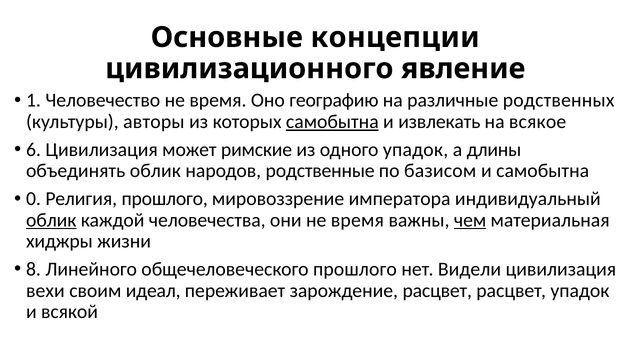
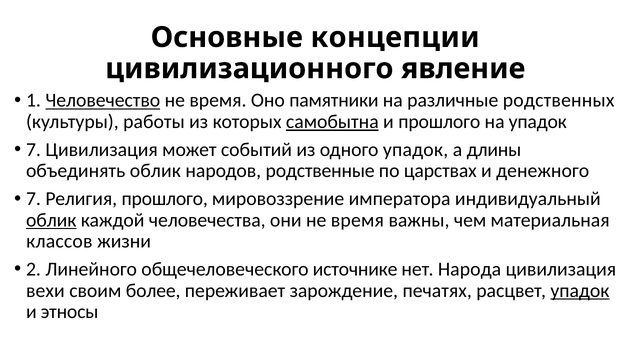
Человечество underline: none -> present
географию: географию -> памятники
авторы: авторы -> работы
и извлекать: извлекать -> прошлого
на всякое: всякое -> упадок
6 at (33, 150): 6 -> 7
римские: римские -> событий
базисом: базисом -> царствах
и самобытна: самобытна -> денежного
0 at (33, 199): 0 -> 7
чем underline: present -> none
хиджры: хиджры -> классов
8: 8 -> 2
общечеловеческого прошлого: прошлого -> источнике
Видели: Видели -> Народа
идеал: идеал -> более
зарождение расцвет: расцвет -> печатях
упадок at (580, 290) underline: none -> present
всякой: всякой -> этносы
